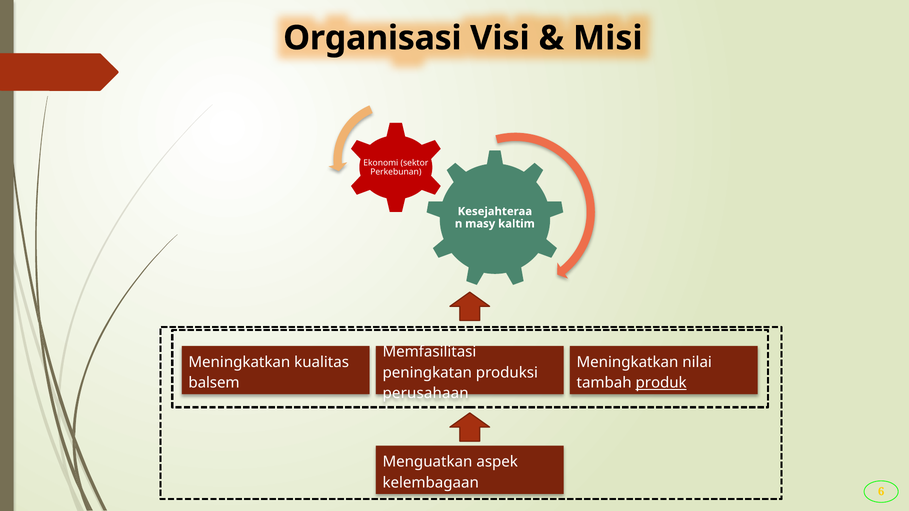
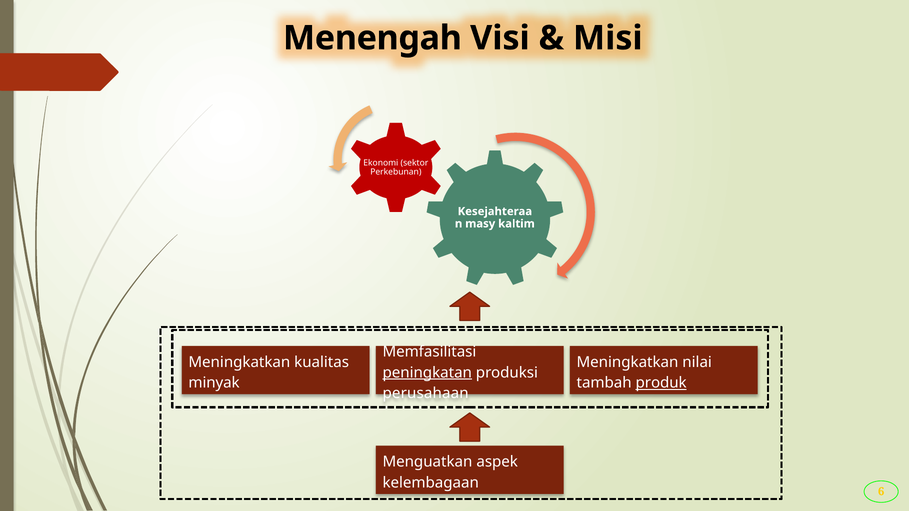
Organisasi: Organisasi -> Menengah
peningkatan underline: none -> present
balsem: balsem -> minyak
